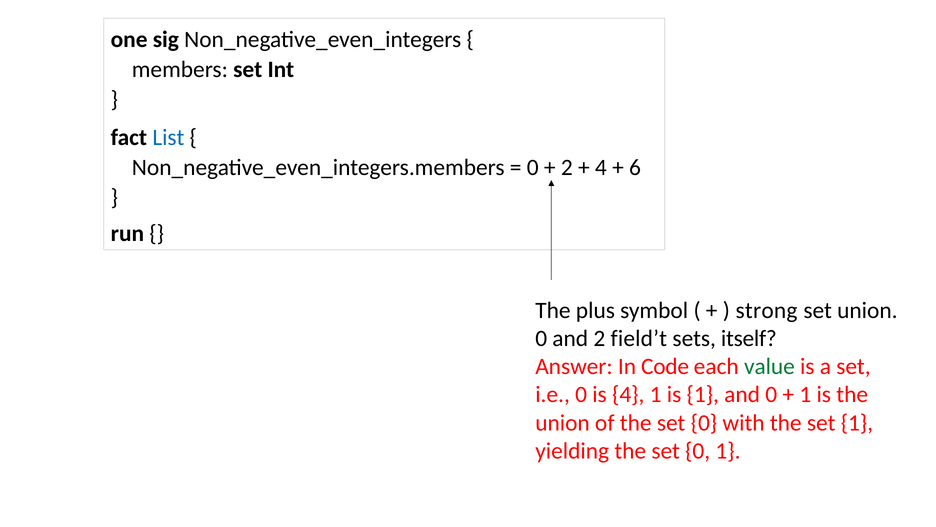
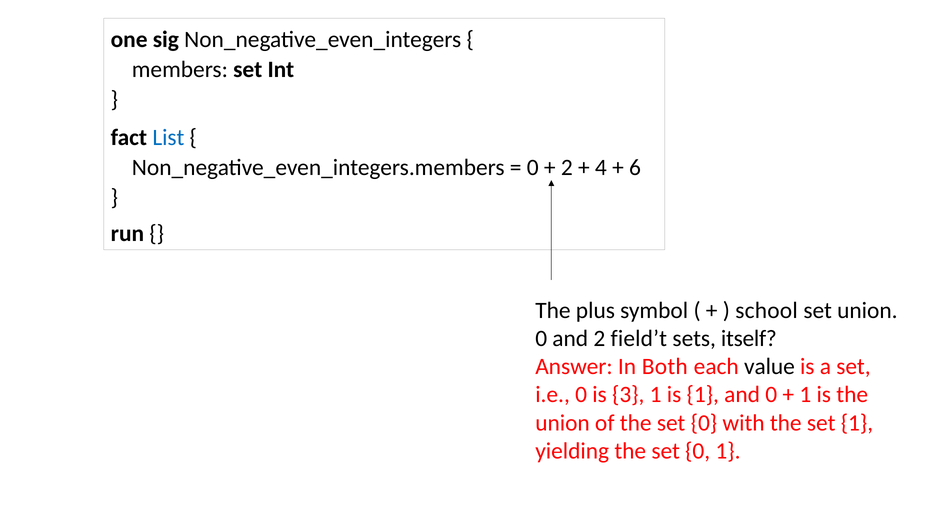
strong: strong -> school
Code: Code -> Both
value colour: green -> black
is 4: 4 -> 3
